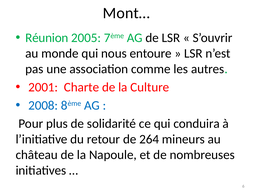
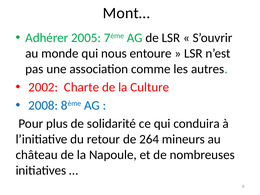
Réunion: Réunion -> Adhérer
2001: 2001 -> 2002
